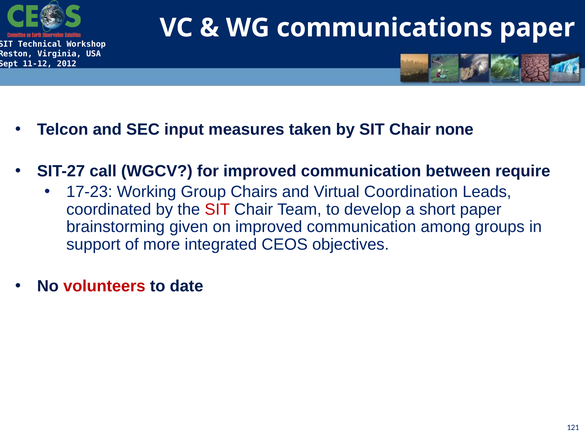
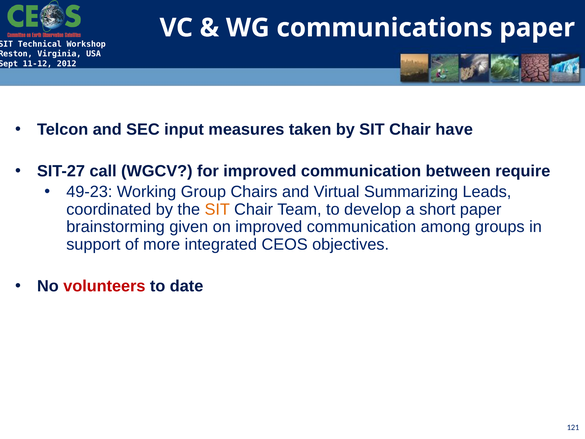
none: none -> have
17-23: 17-23 -> 49-23
Coordination: Coordination -> Summarizing
SIT at (217, 209) colour: red -> orange
